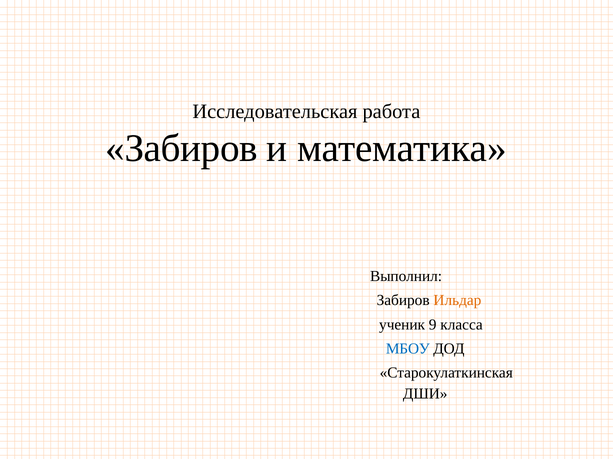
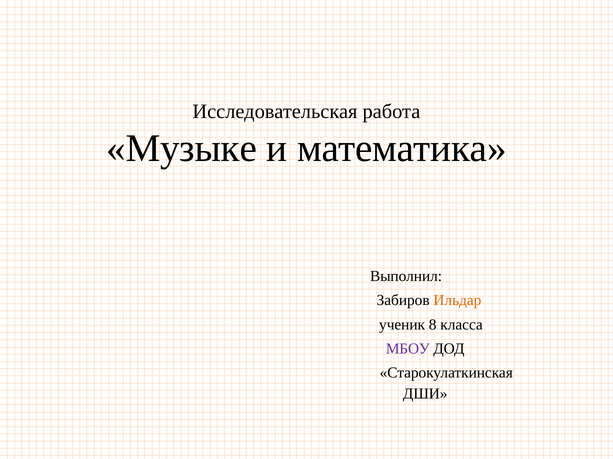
Забиров at (182, 149): Забиров -> Музыке
9: 9 -> 8
МБОУ colour: blue -> purple
